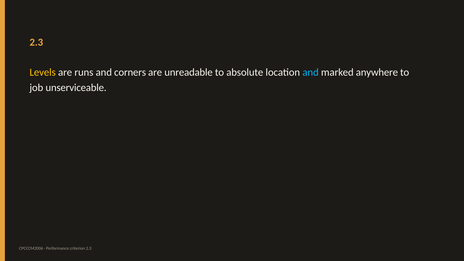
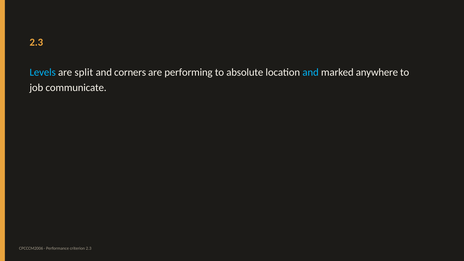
Levels colour: yellow -> light blue
runs: runs -> split
unreadable: unreadable -> performing
unserviceable: unserviceable -> communicate
